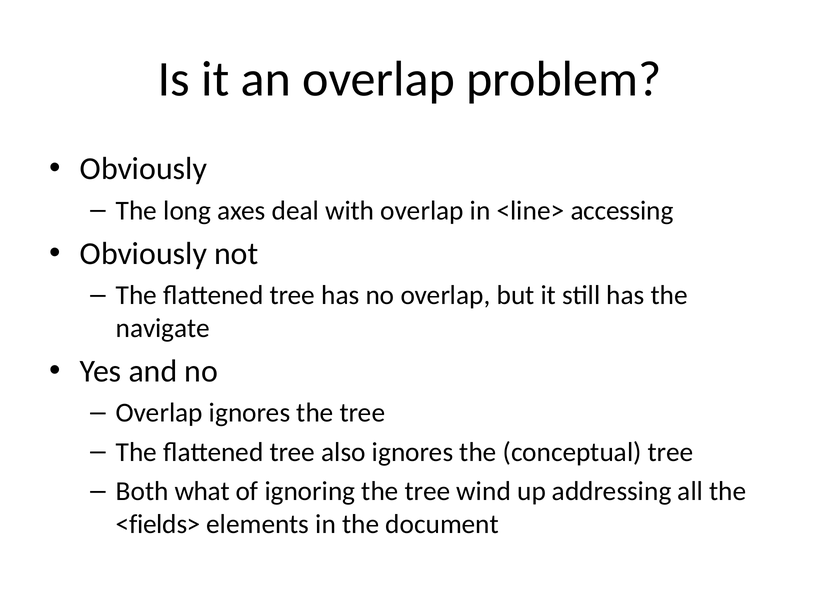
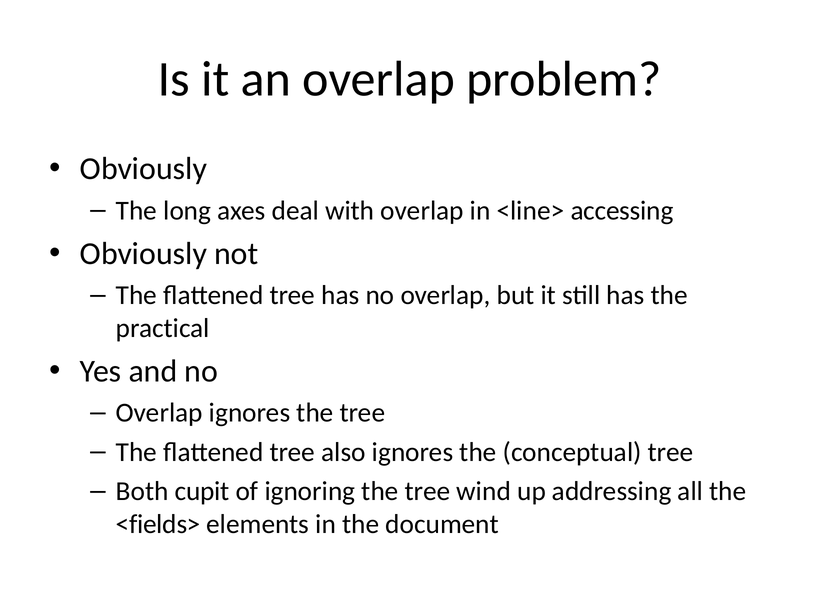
navigate: navigate -> practical
what: what -> cupit
